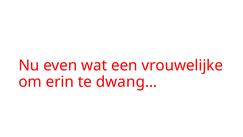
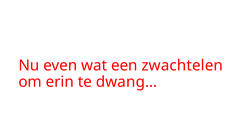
vrouwelijke: vrouwelijke -> zwachtelen
